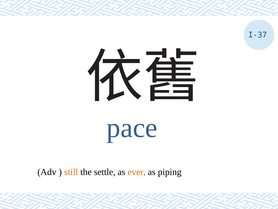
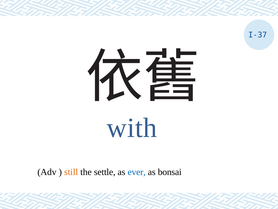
pace: pace -> with
ever colour: orange -> blue
piping: piping -> bonsai
